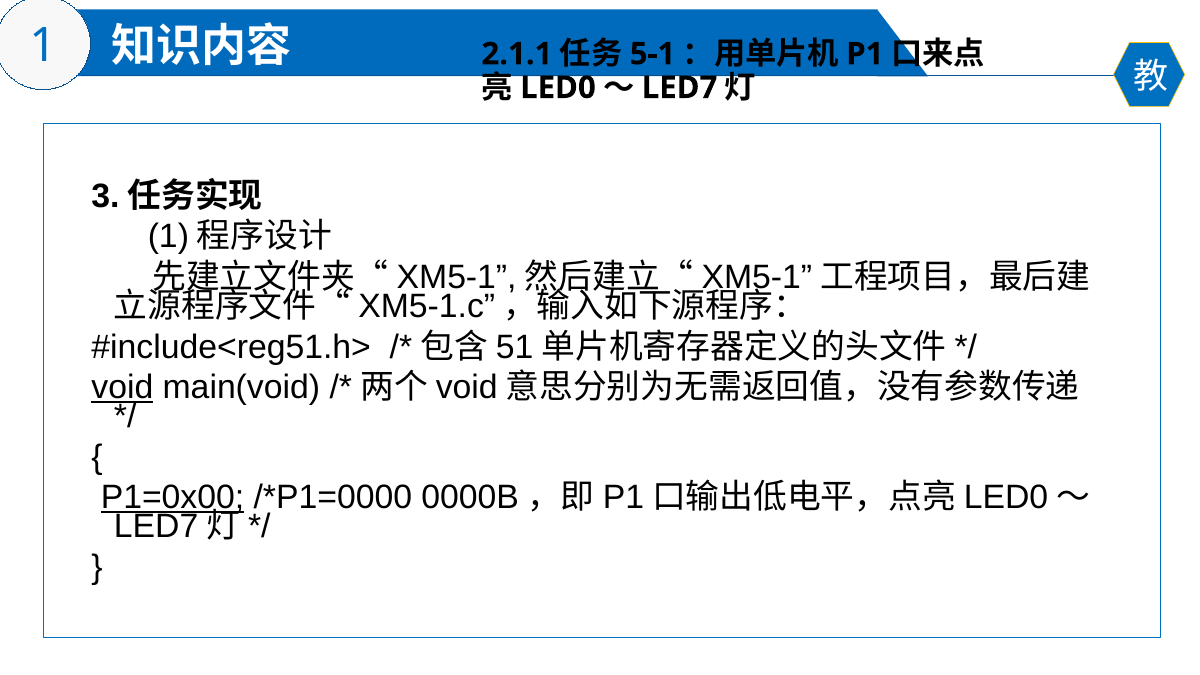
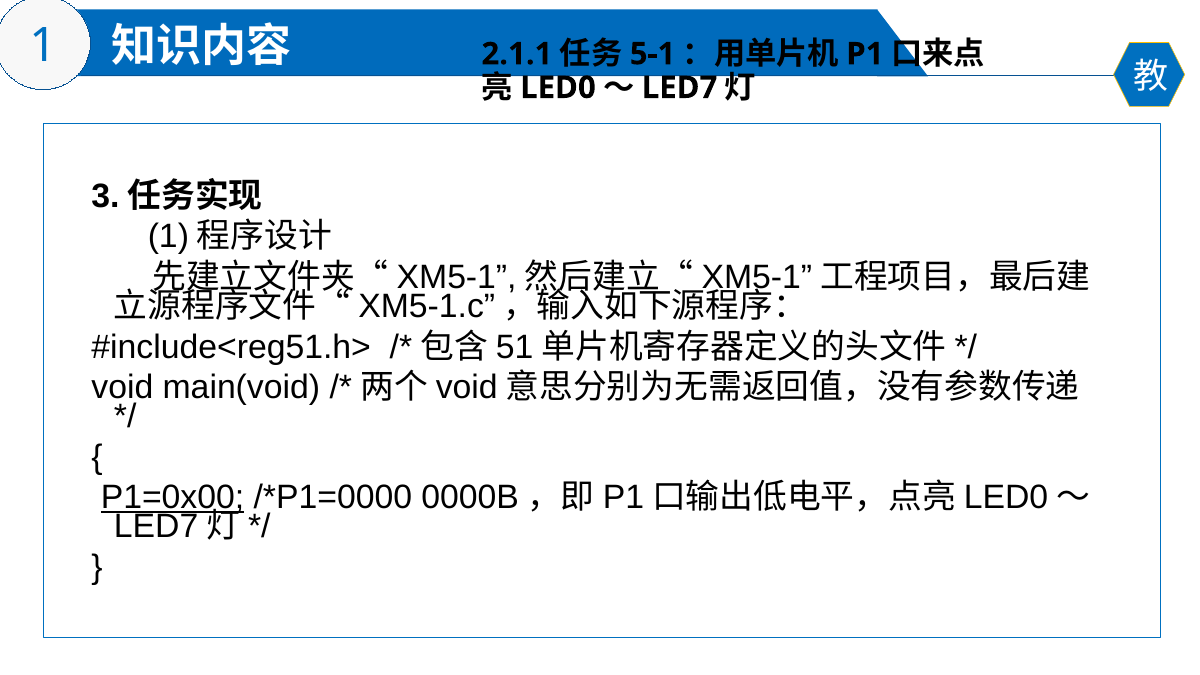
void at (122, 387) underline: present -> none
